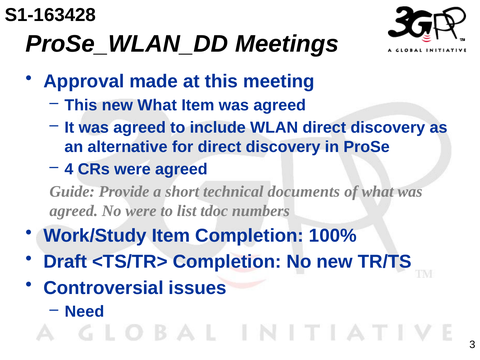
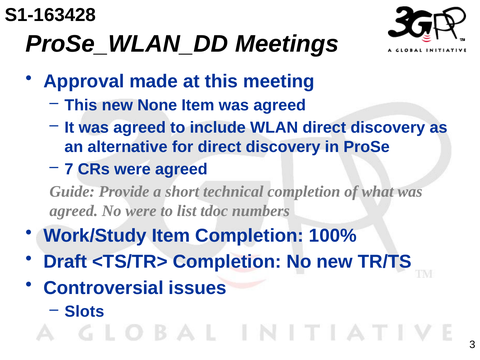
new What: What -> None
4: 4 -> 7
technical documents: documents -> completion
Need: Need -> Slots
